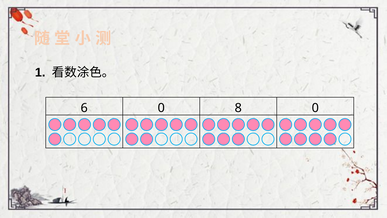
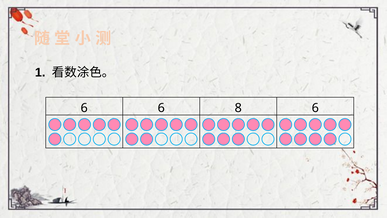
6 0: 0 -> 6
8 0: 0 -> 6
